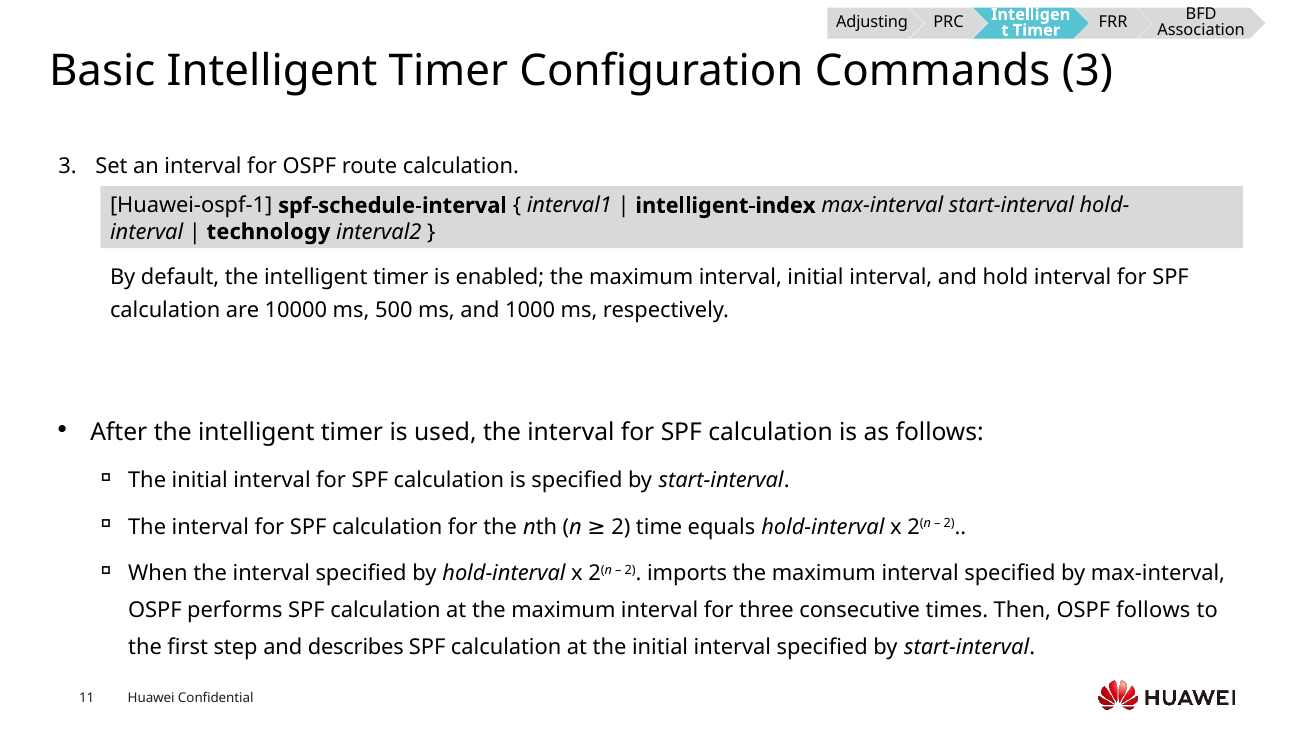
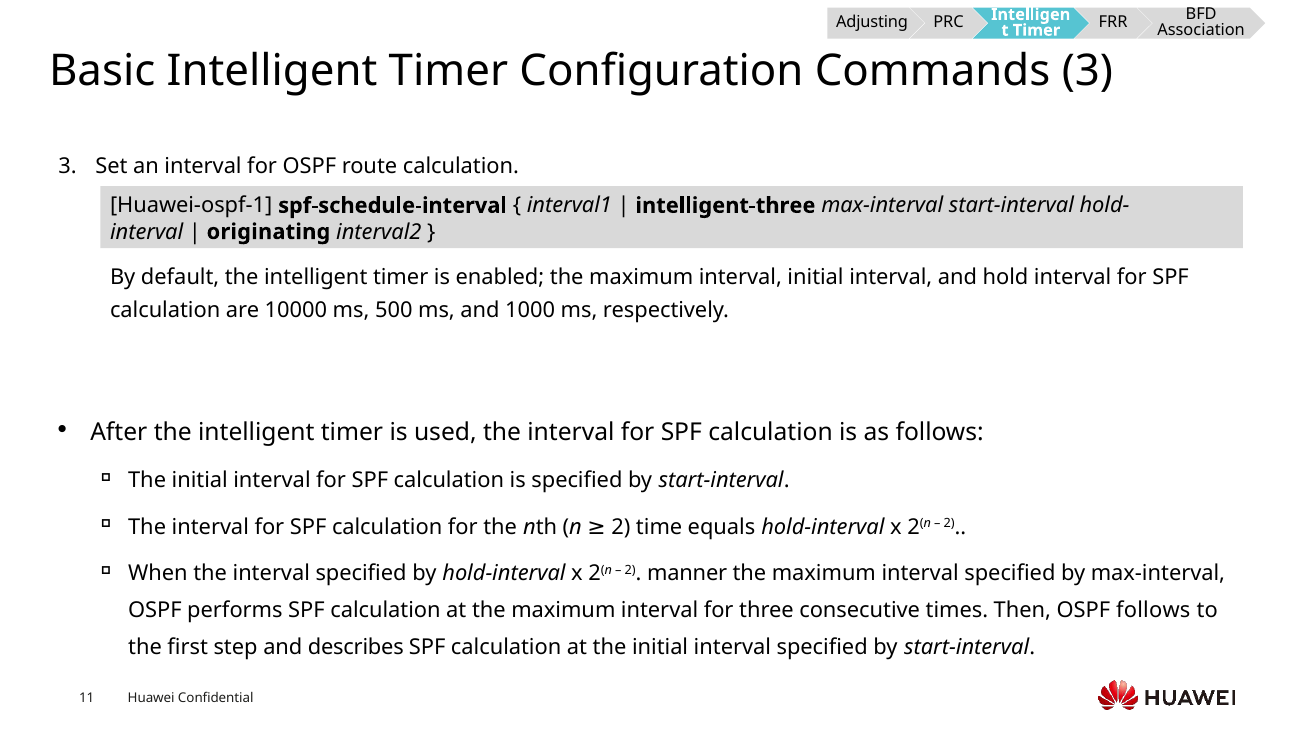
intelligent-index: intelligent-index -> intelligent-three
technology: technology -> originating
imports: imports -> manner
